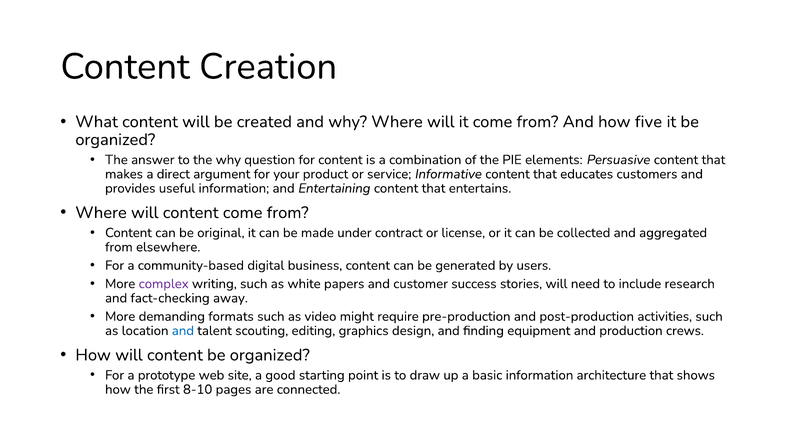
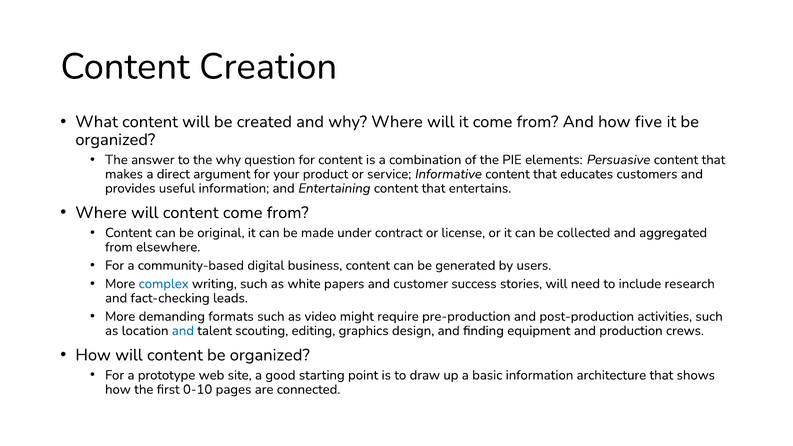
complex colour: purple -> blue
away: away -> leads
8-10: 8-10 -> 0-10
